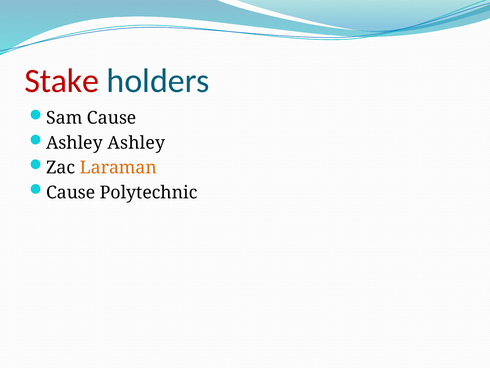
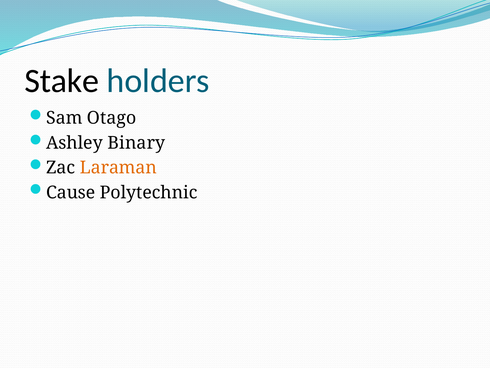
Stake colour: red -> black
Sam Cause: Cause -> Otago
Ashley Ashley: Ashley -> Binary
